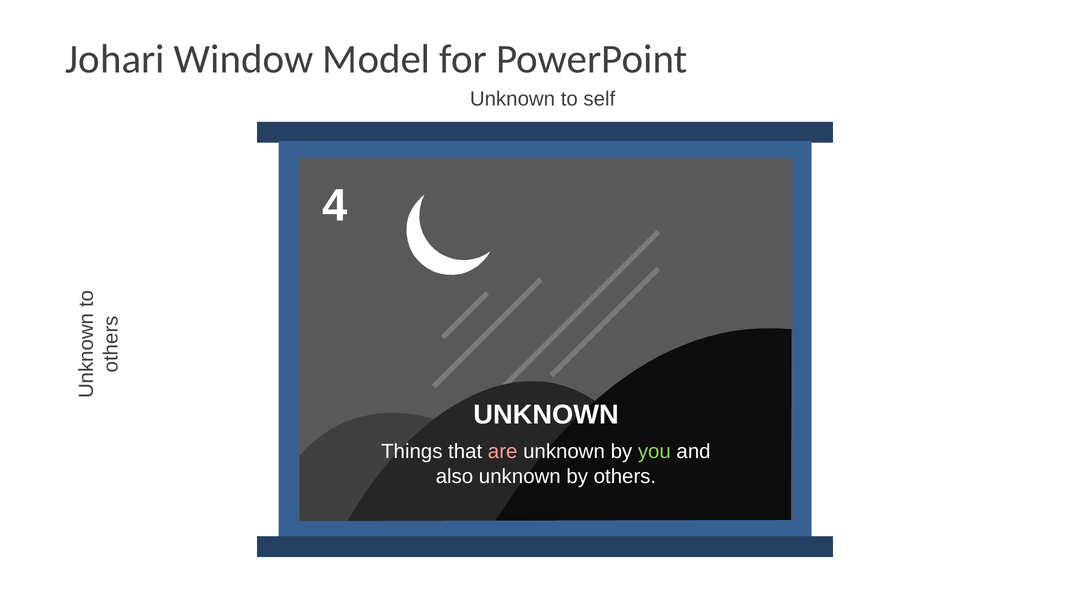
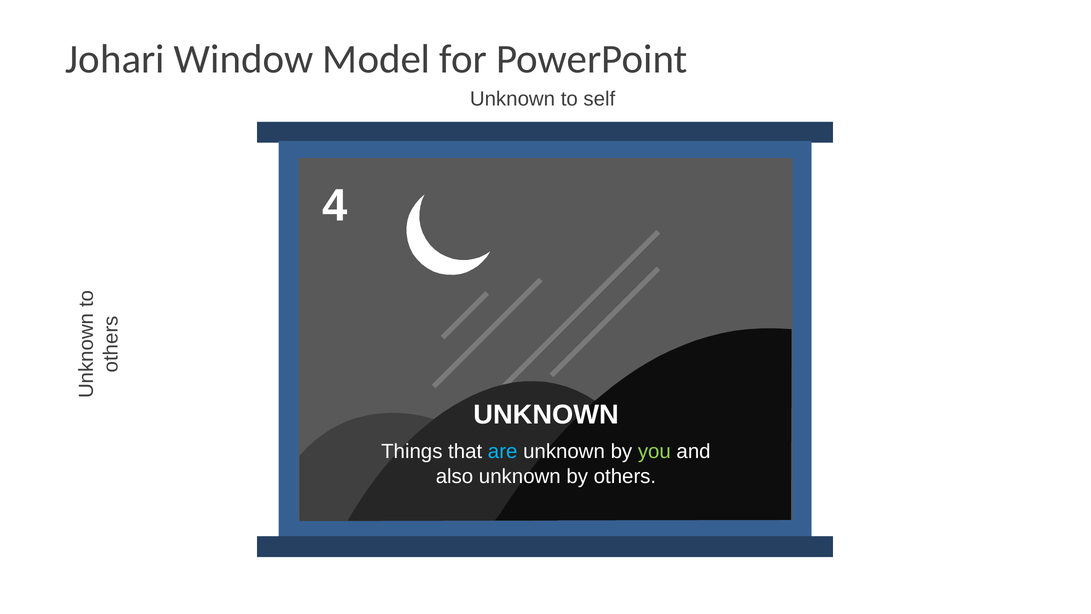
are colour: pink -> light blue
